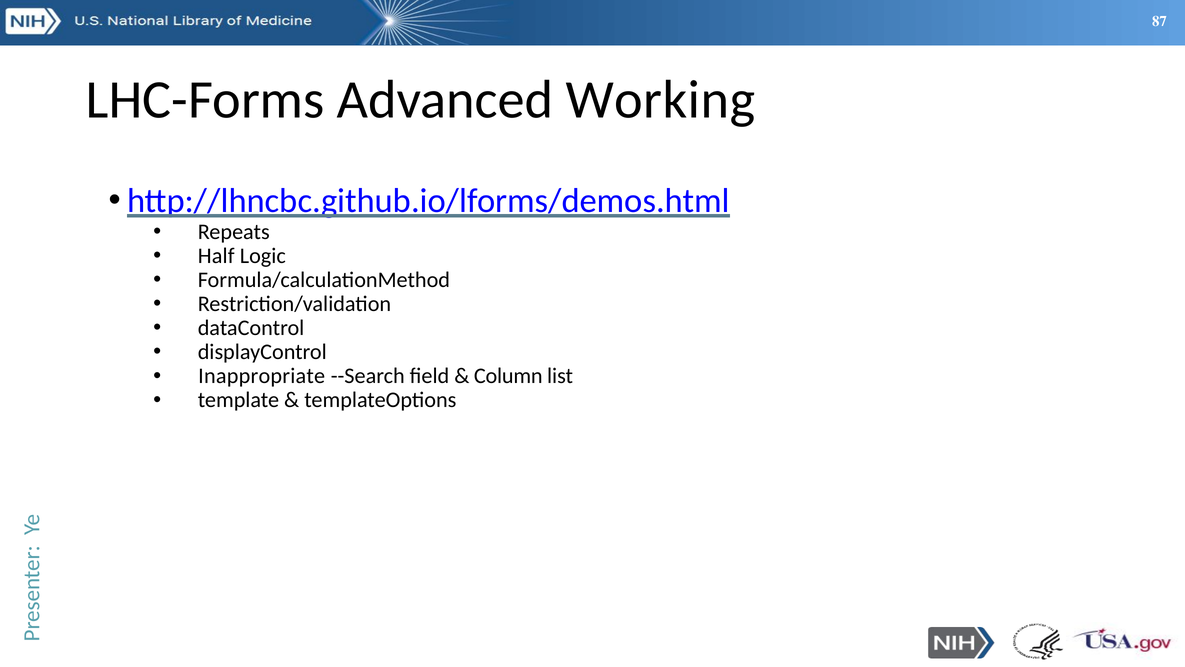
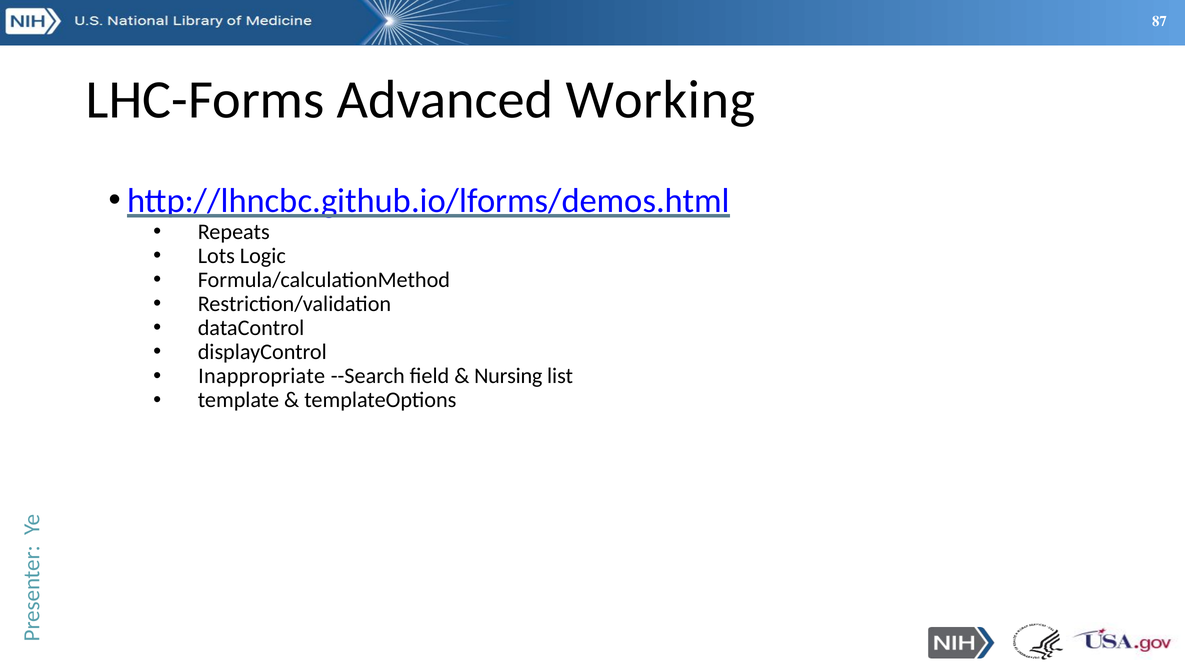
Half: Half -> Lots
Column: Column -> Nursing
